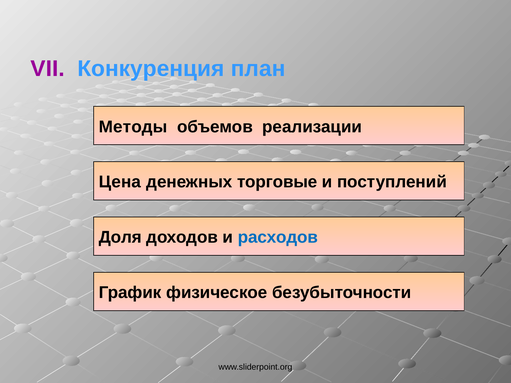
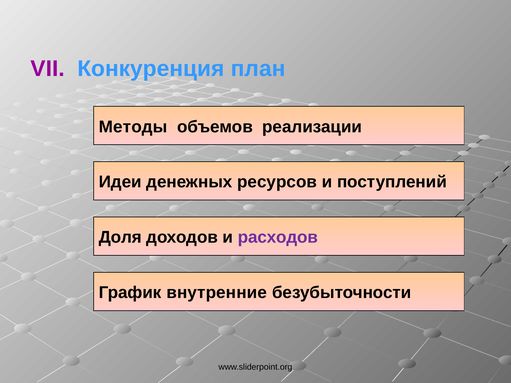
Цена: Цена -> Идеи
торговые: торговые -> ресурсов
расходов colour: blue -> purple
физическое: физическое -> внутренние
